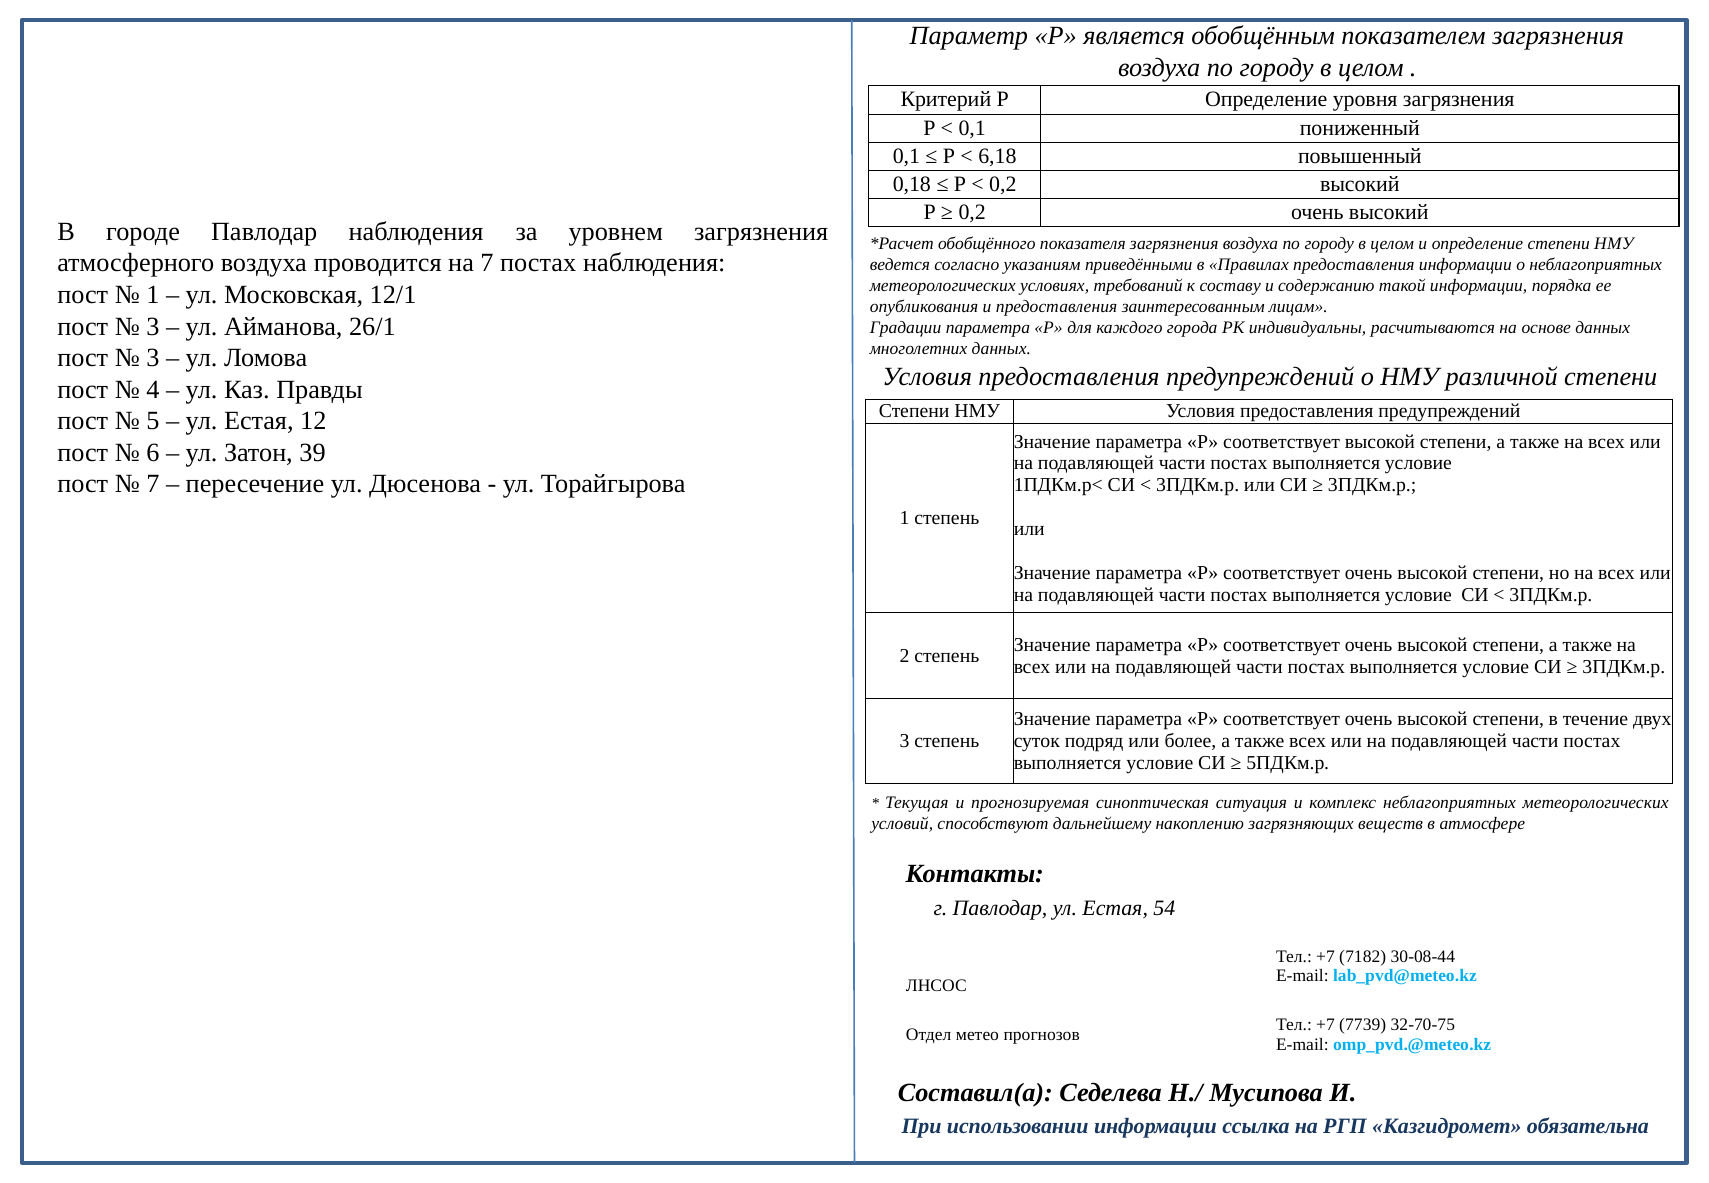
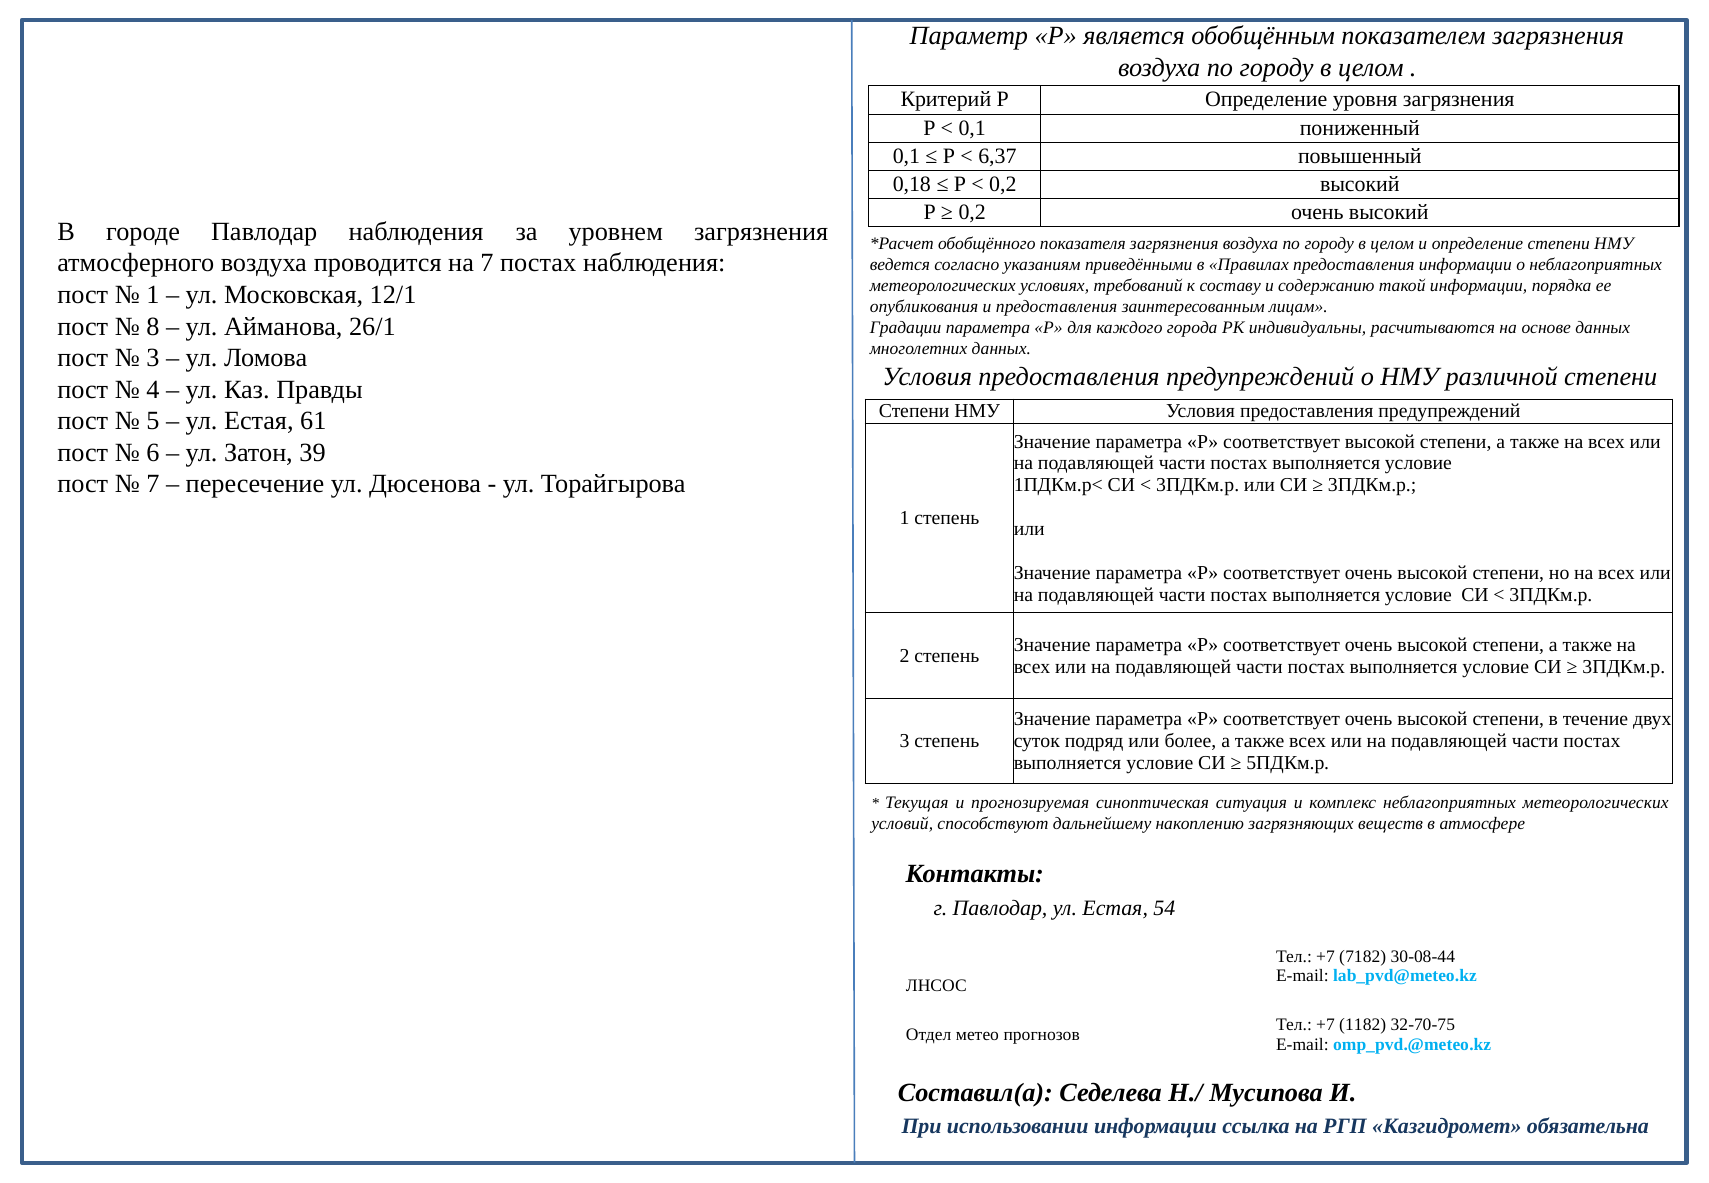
6,18: 6,18 -> 6,37
3 at (153, 326): 3 -> 8
12: 12 -> 61
7739: 7739 -> 1182
